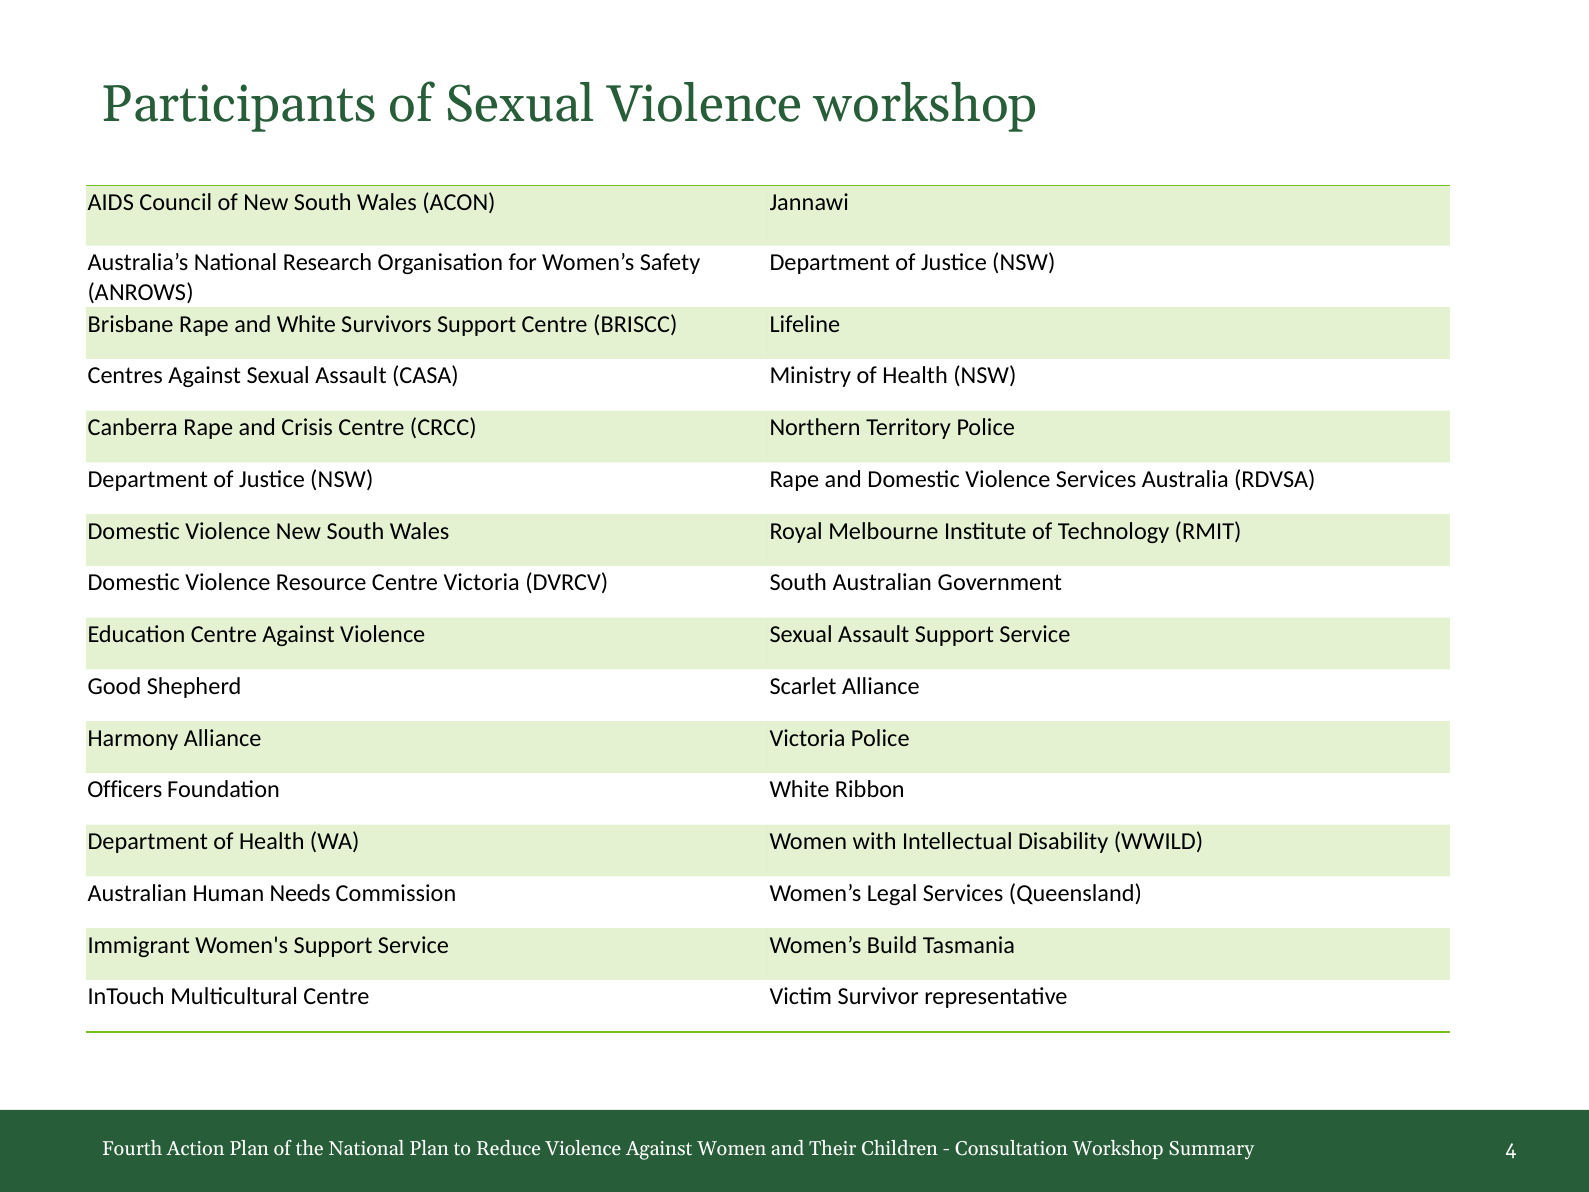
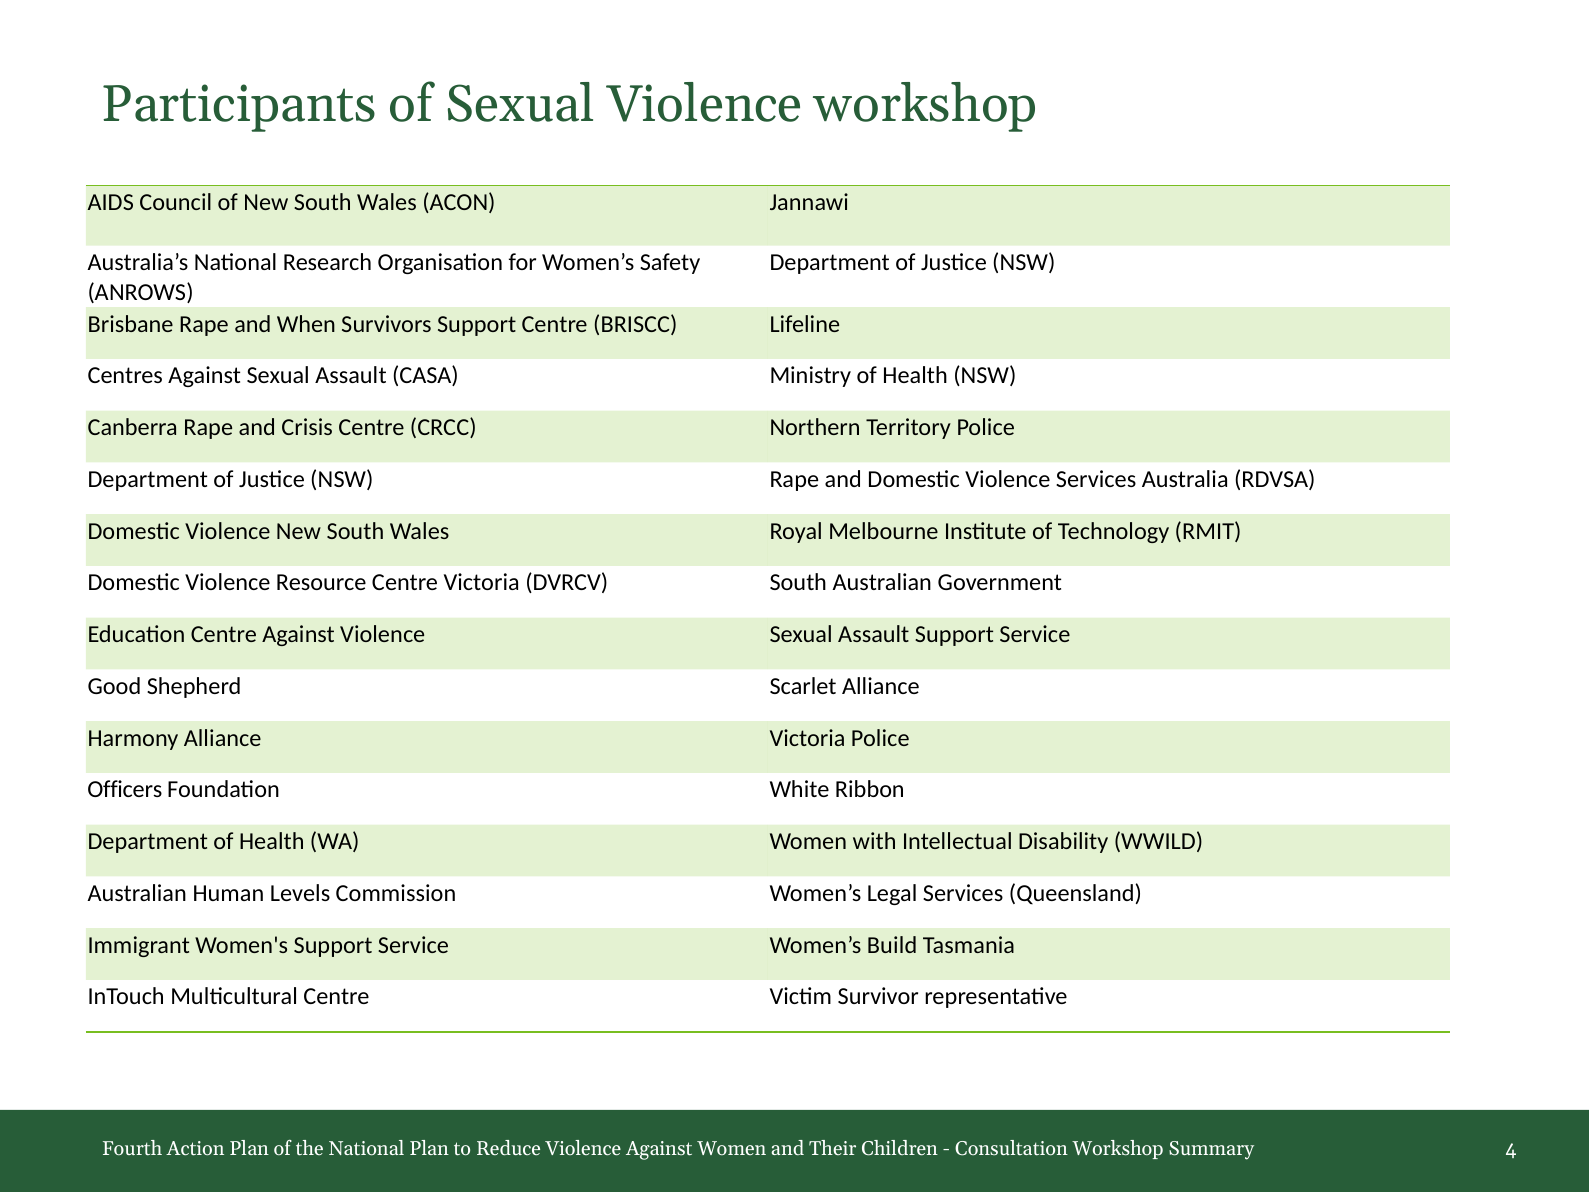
and White: White -> When
Needs: Needs -> Levels
